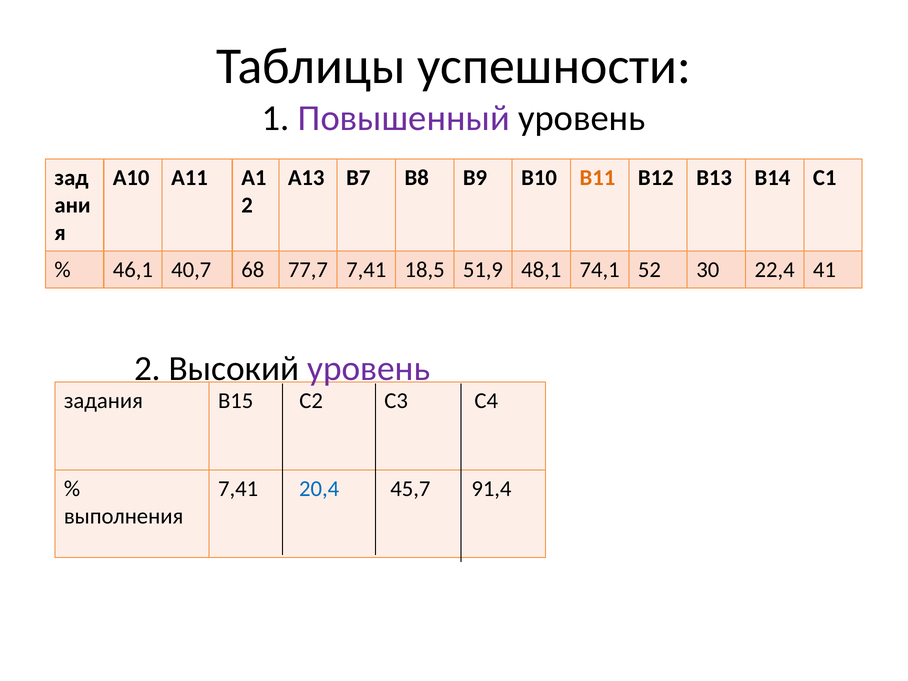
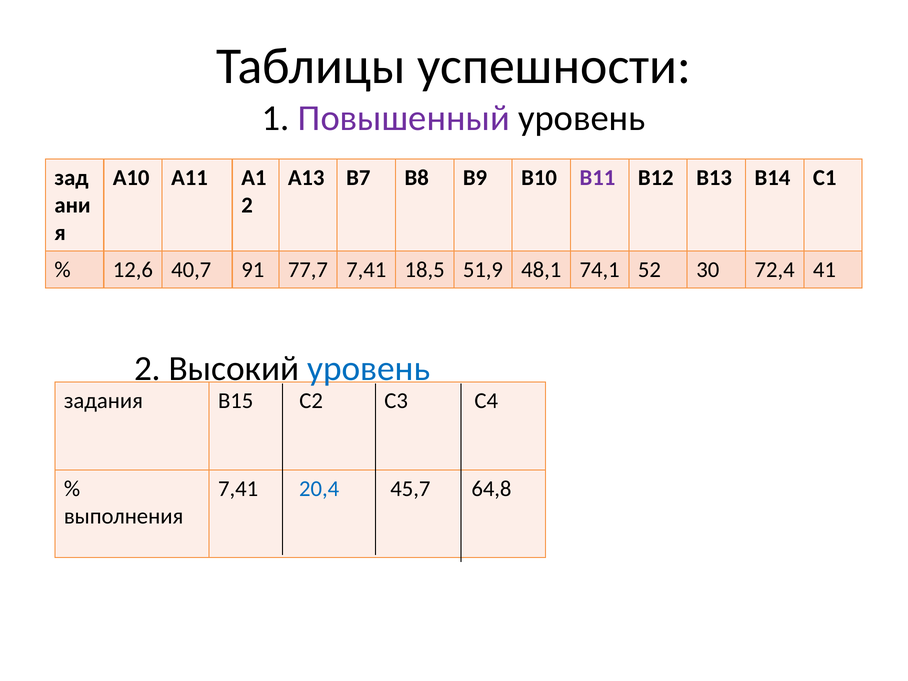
В11 colour: orange -> purple
46,1: 46,1 -> 12,6
68: 68 -> 91
22,4: 22,4 -> 72,4
уровень at (369, 369) colour: purple -> blue
91,4: 91,4 -> 64,8
